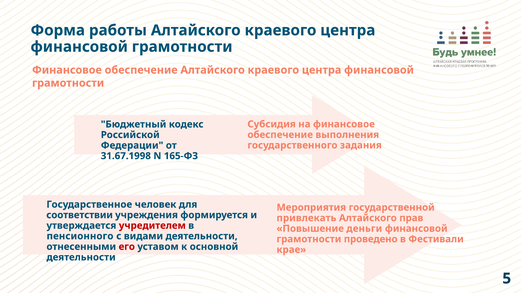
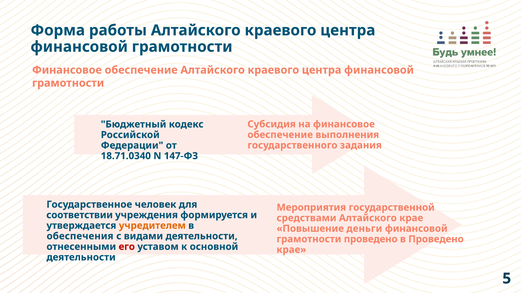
31.67.1998: 31.67.1998 -> 18.71.0340
165-ФЗ: 165-ФЗ -> 147-ФЗ
привлекать: привлекать -> средствами
Алтайского прав: прав -> крае
учредителем colour: red -> orange
пенсионного: пенсионного -> обеспечения
в Фестивали: Фестивали -> Проведено
